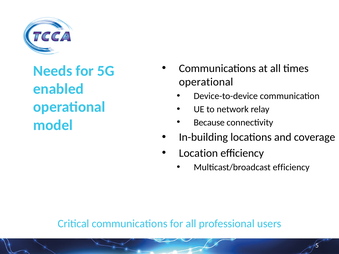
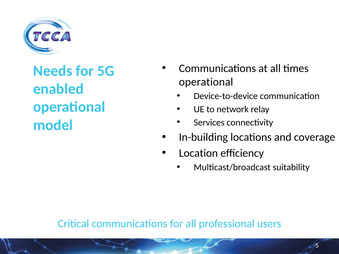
Because: Because -> Services
Multicast/broadcast efficiency: efficiency -> suitability
